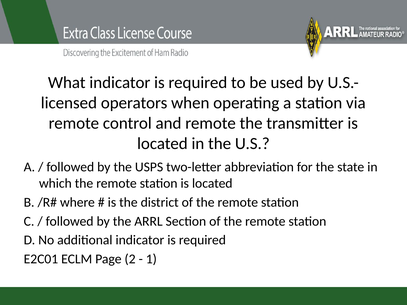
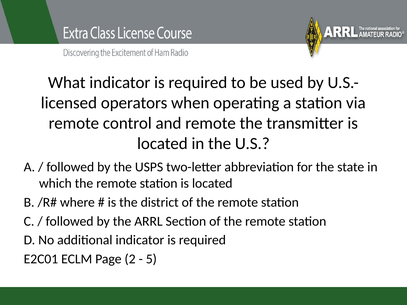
1: 1 -> 5
